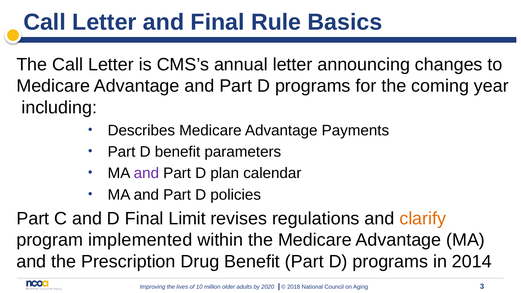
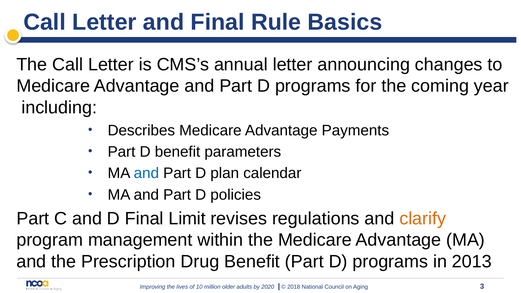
and at (146, 173) colour: purple -> blue
implemented: implemented -> management
2014: 2014 -> 2013
